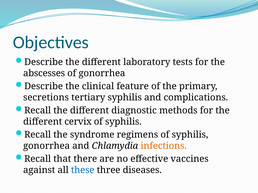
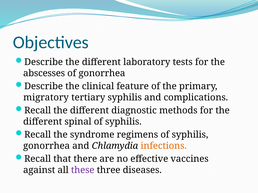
secretions: secretions -> migratory
cervix: cervix -> spinal
these colour: blue -> purple
